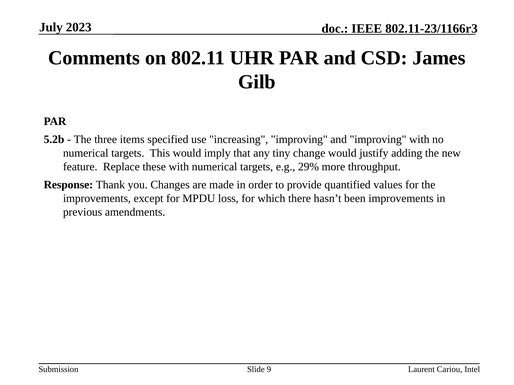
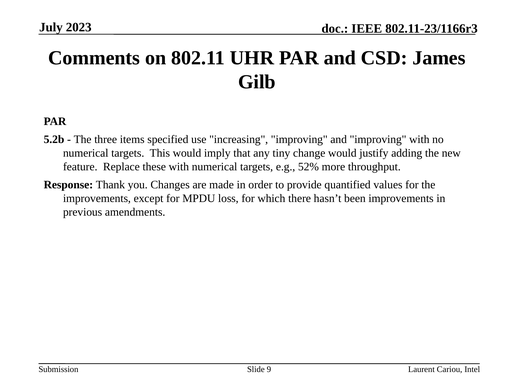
29%: 29% -> 52%
